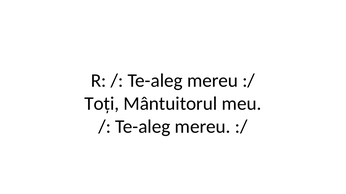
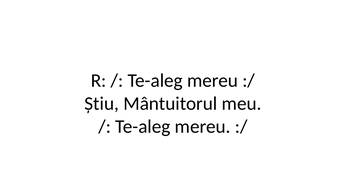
Toți: Toți -> Știu
